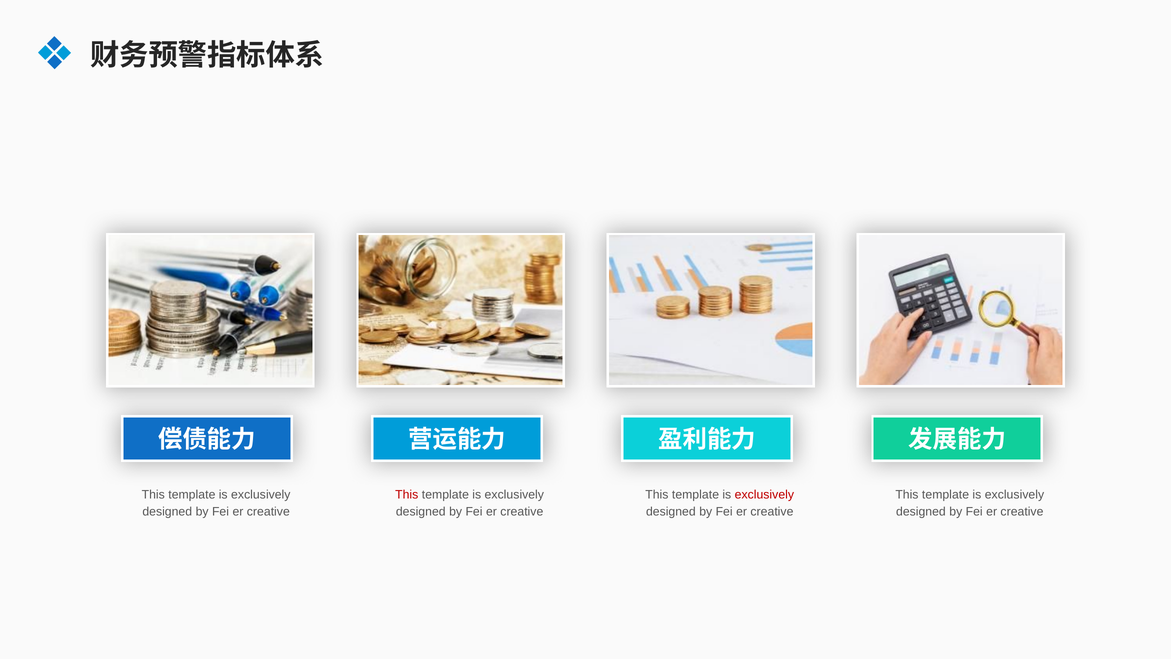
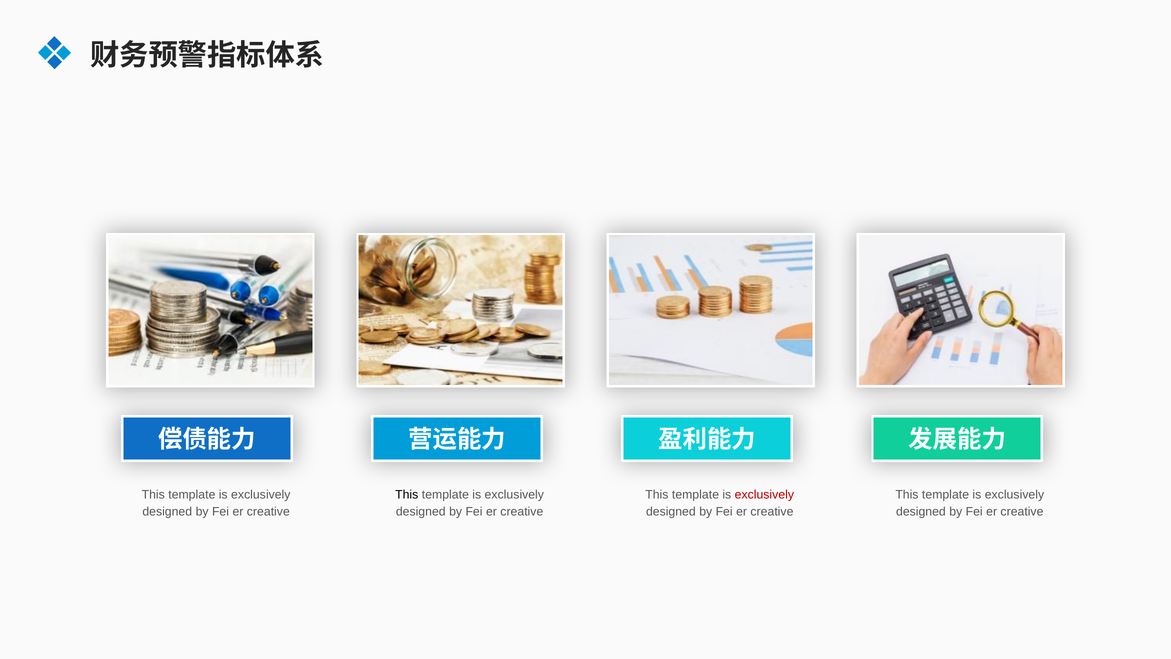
This at (407, 495) colour: red -> black
